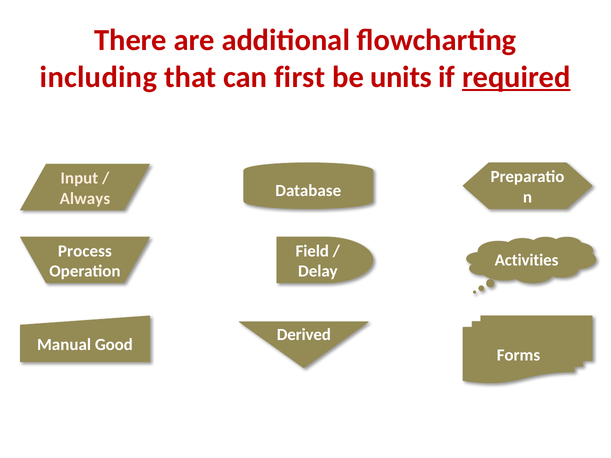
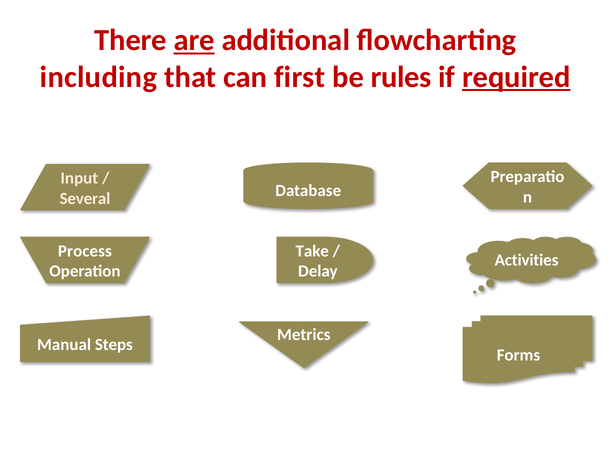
are underline: none -> present
units: units -> rules
Always: Always -> Several
Field: Field -> Take
Derived: Derived -> Metrics
Good: Good -> Steps
